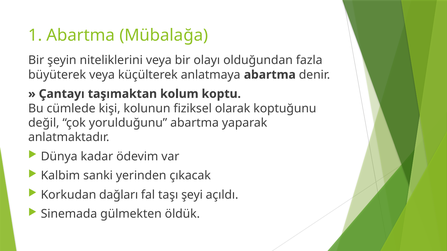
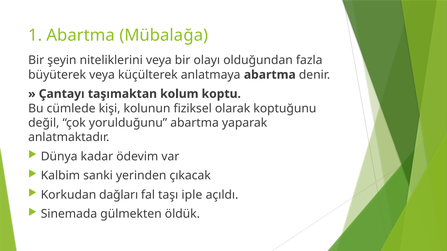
şeyi: şeyi -> iple
